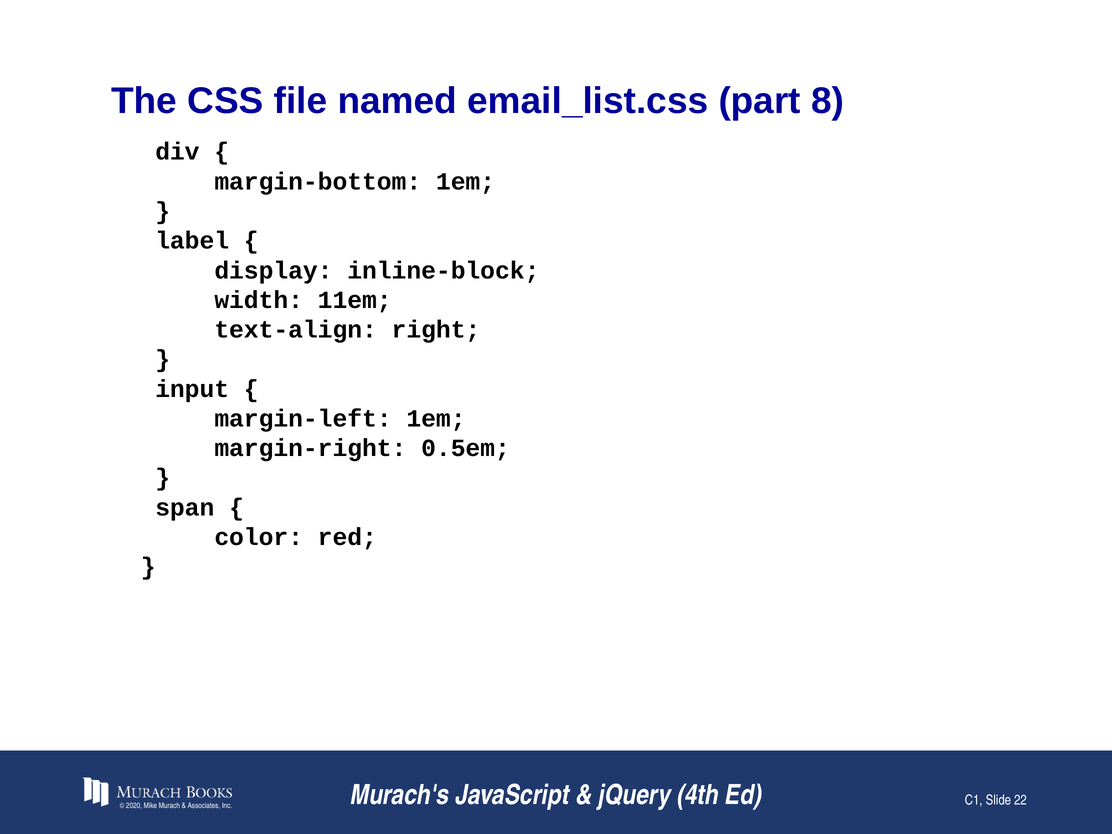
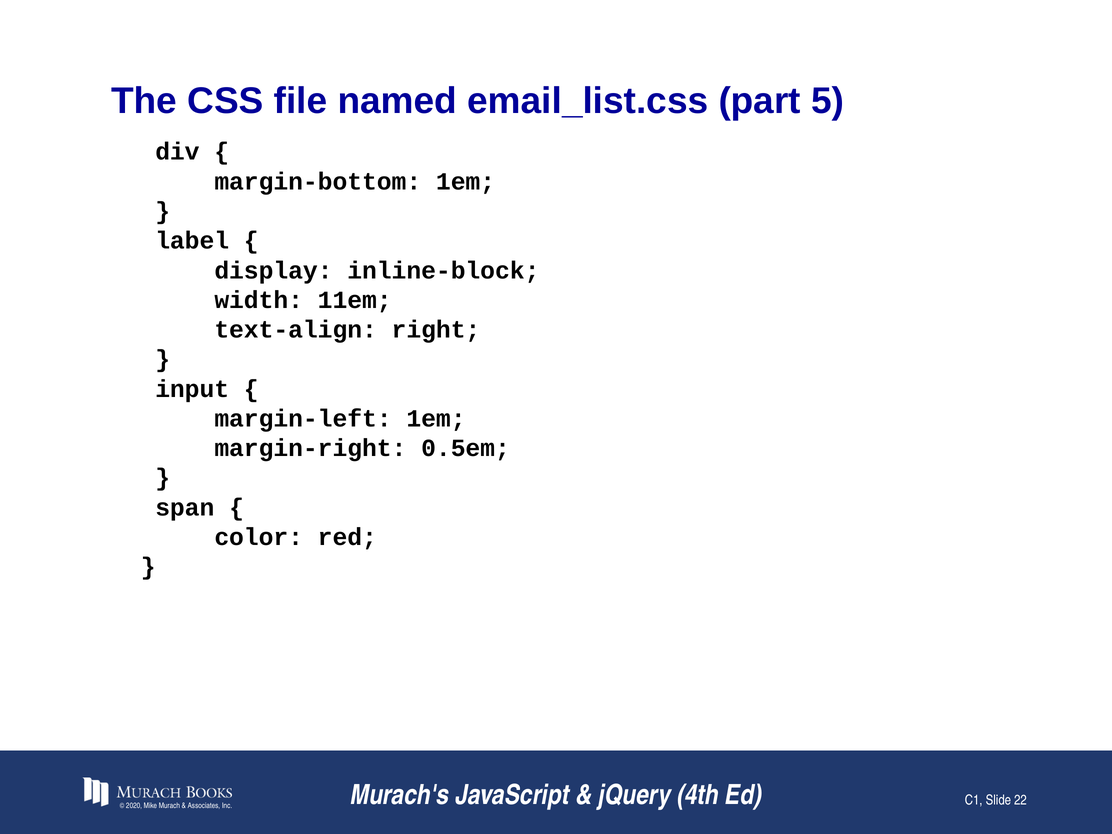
8: 8 -> 5
